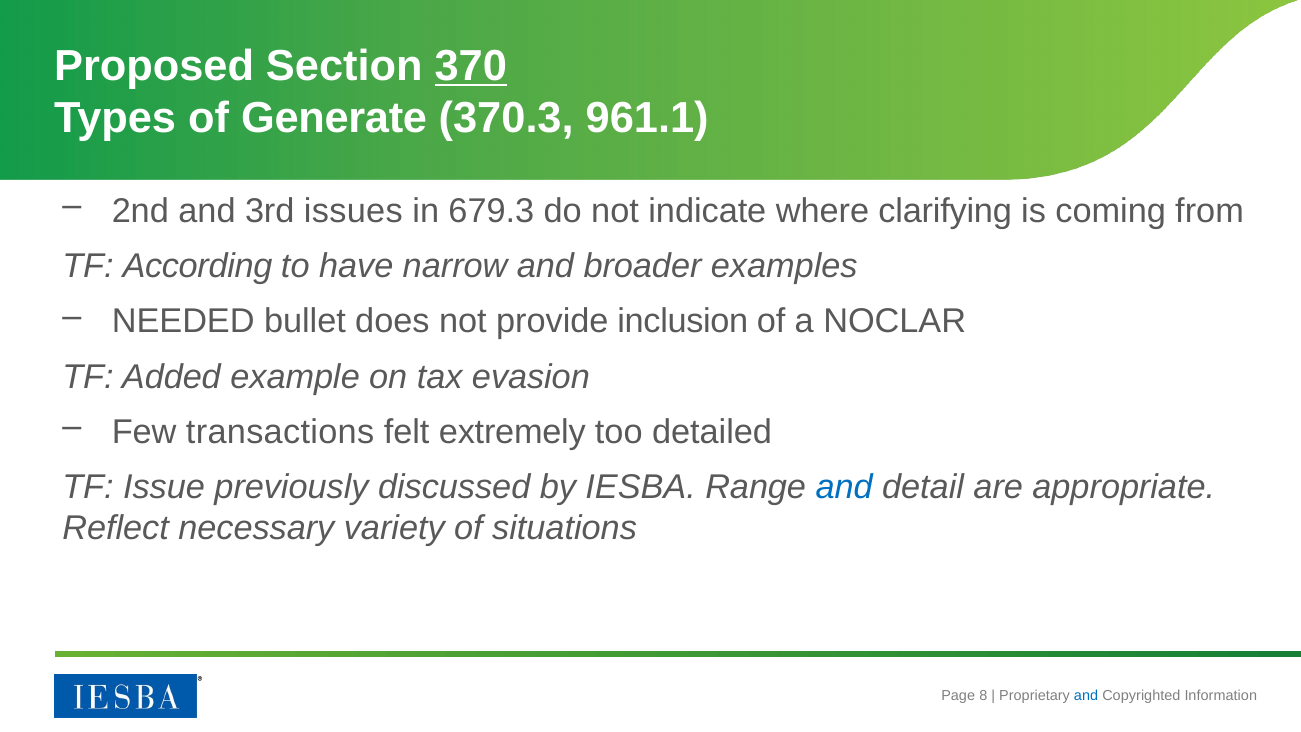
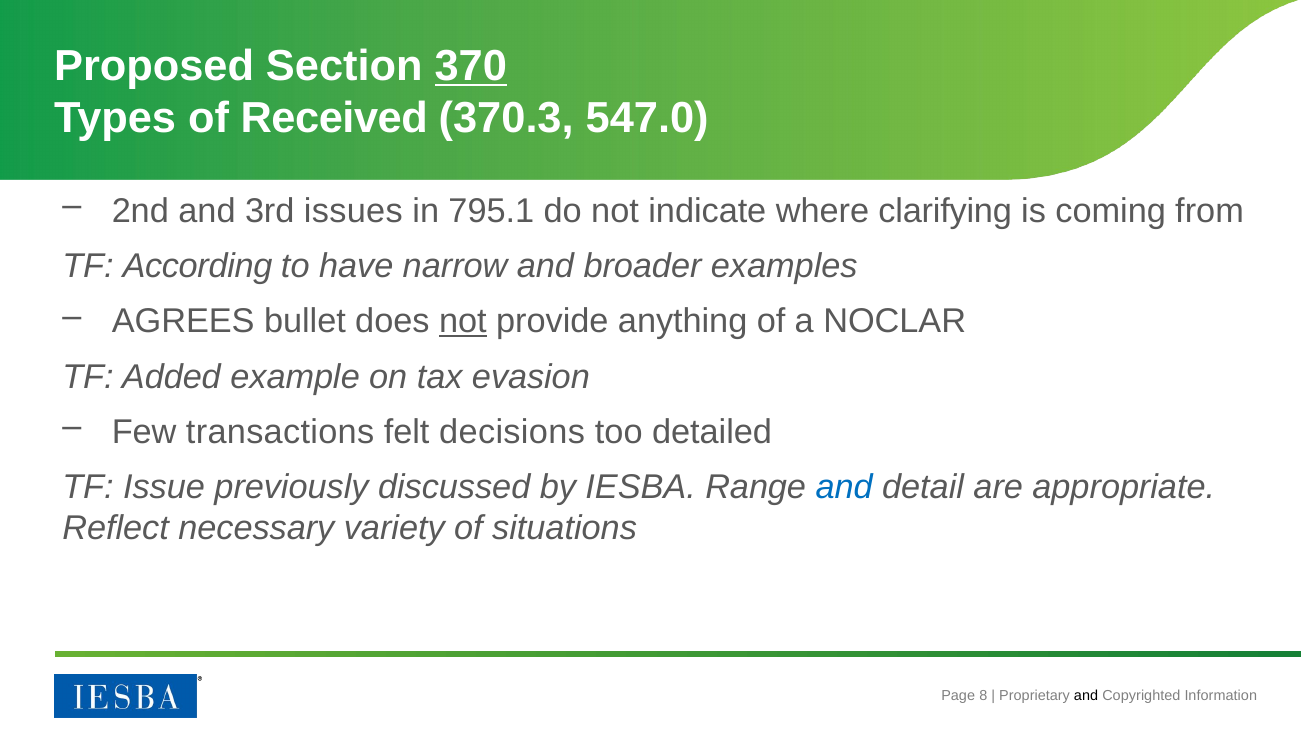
Generate: Generate -> Received
961.1: 961.1 -> 547.0
679.3: 679.3 -> 795.1
NEEDED: NEEDED -> AGREES
not at (463, 322) underline: none -> present
inclusion: inclusion -> anything
extremely: extremely -> decisions
and at (1086, 696) colour: blue -> black
